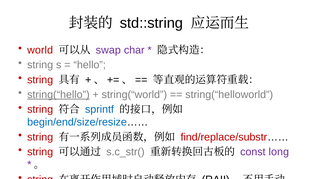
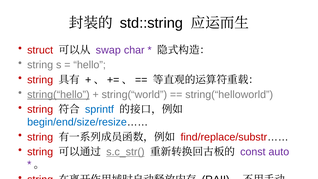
world: world -> struct
s.c_str( underline: none -> present
long: long -> auto
